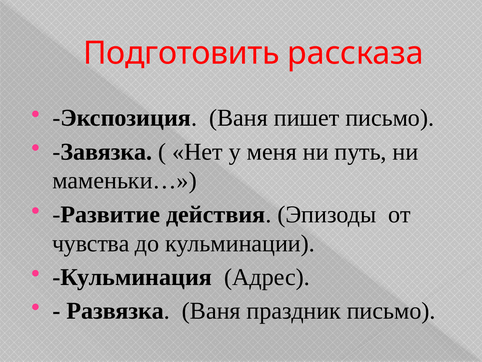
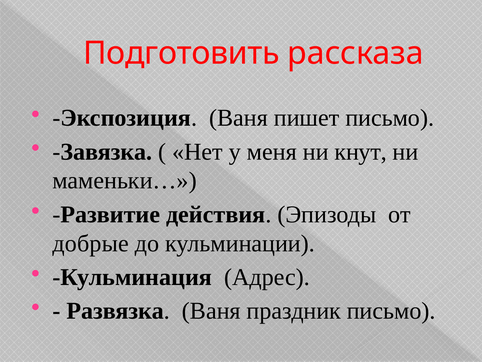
путь: путь -> кнут
чувства: чувства -> добрые
